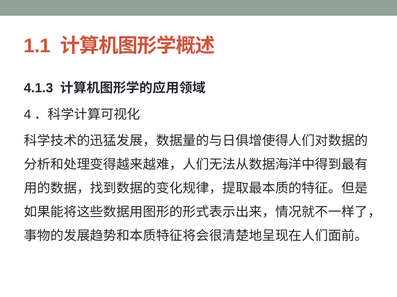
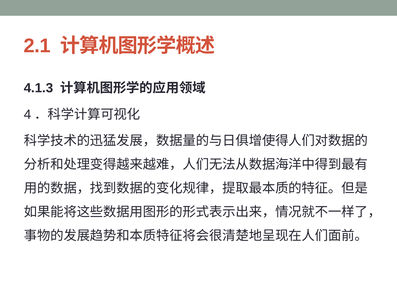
1.1: 1.1 -> 2.1
